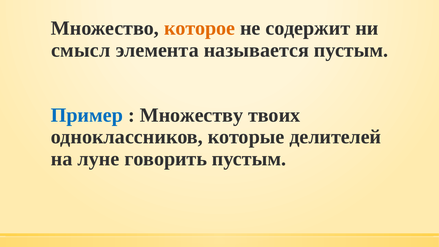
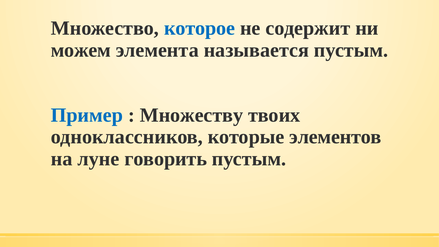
которое colour: orange -> blue
смысл: смысл -> можем
делителей: делителей -> элементов
